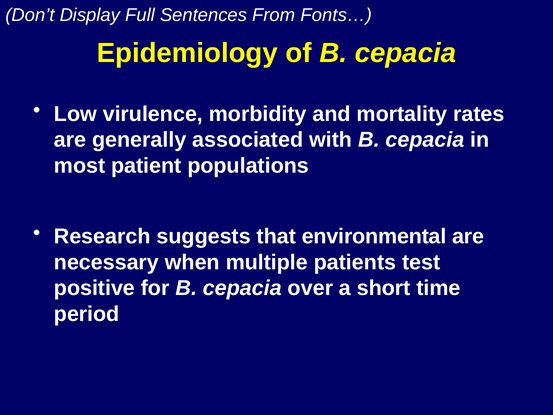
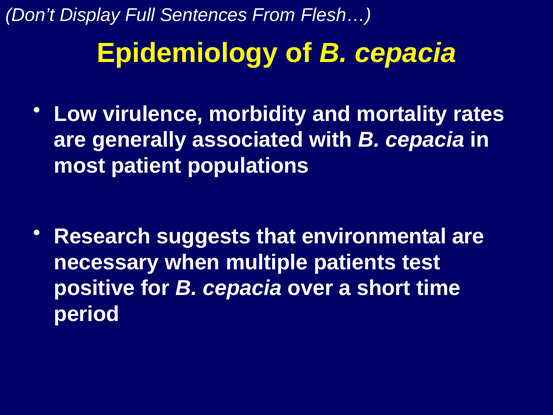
Fonts…: Fonts… -> Flesh…
